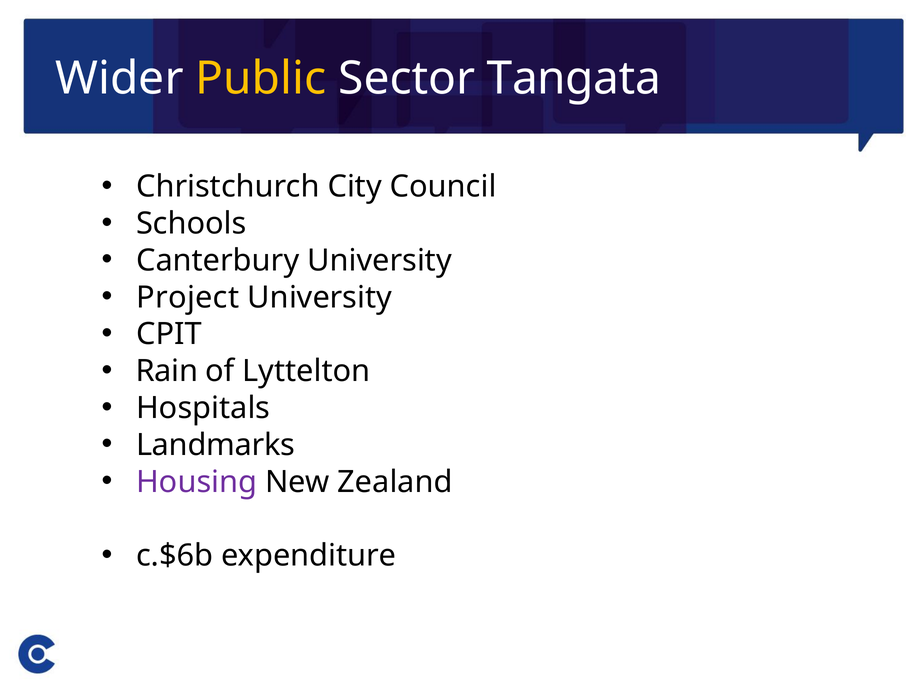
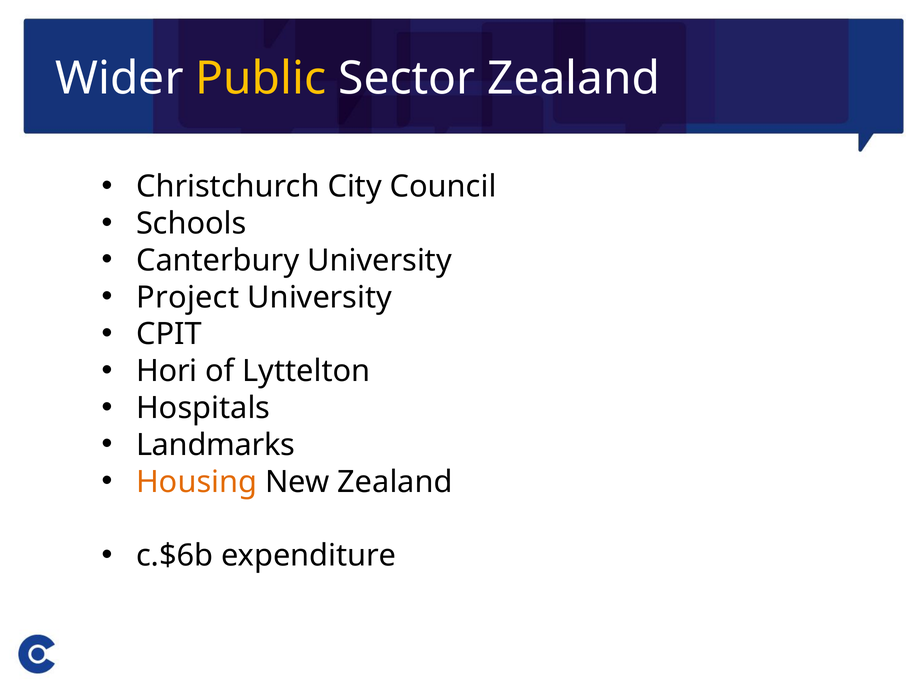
Sector Tangata: Tangata -> Zealand
Rain: Rain -> Hori
Housing colour: purple -> orange
